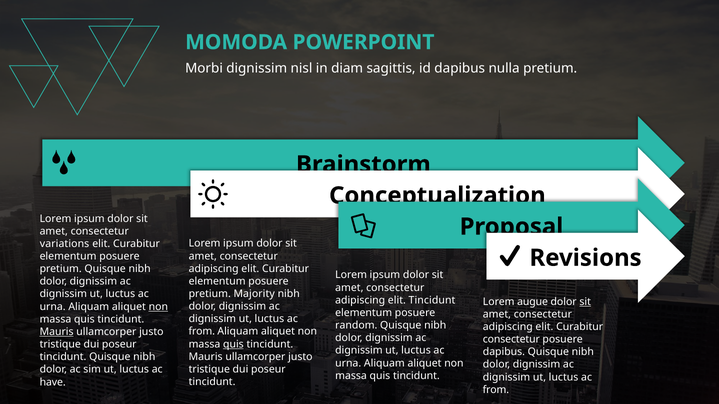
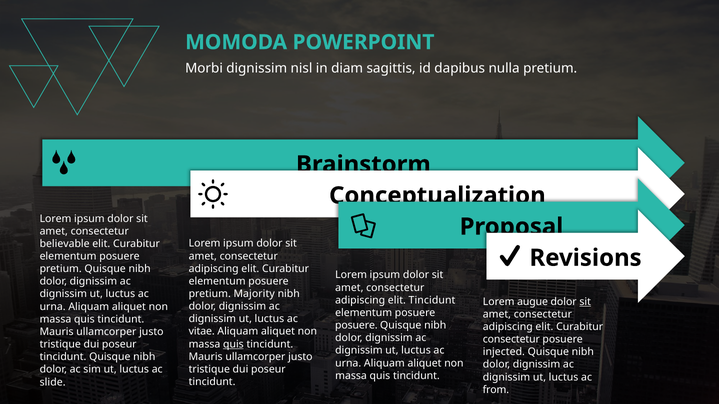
variations: variations -> believable
non at (158, 307) underline: present -> none
random at (356, 326): random -> posuere
from at (202, 332): from -> vitae
Mauris at (57, 332) underline: present -> none
dapibus at (504, 352): dapibus -> injected
have: have -> slide
